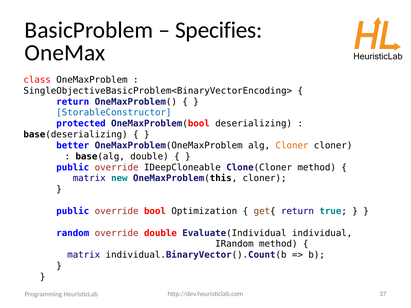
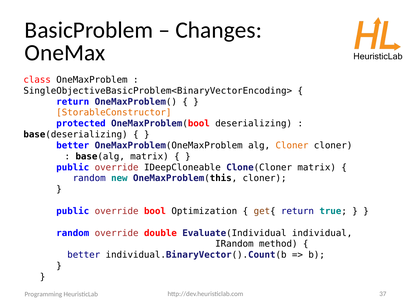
Specifies: Specifies -> Changes
StorableConstructor colour: blue -> orange
base(alg double: double -> matrix
Clone(Cloner method: method -> matrix
matrix at (89, 178): matrix -> random
matrix at (84, 255): matrix -> better
